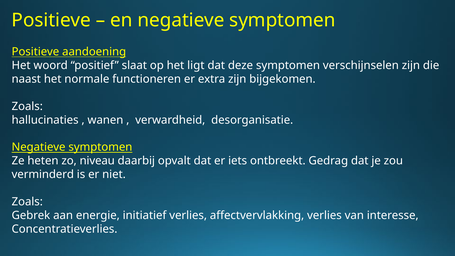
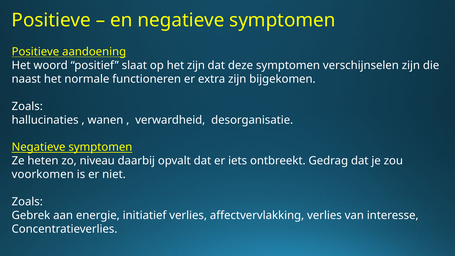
het ligt: ligt -> zijn
verminderd: verminderd -> voorkomen
